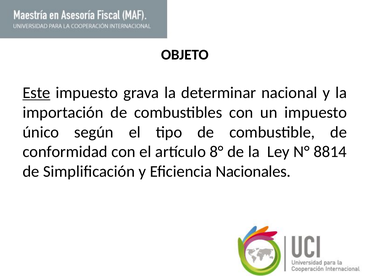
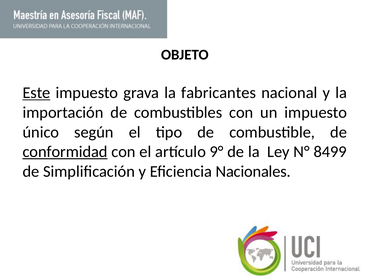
determinar: determinar -> fabricantes
conformidad underline: none -> present
8°: 8° -> 9°
8814: 8814 -> 8499
